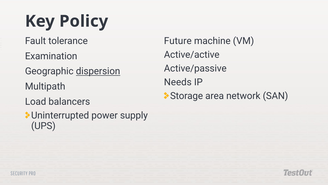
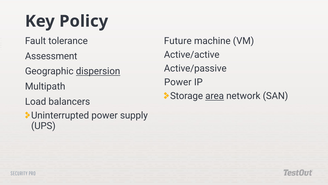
Examination: Examination -> Assessment
Needs at (178, 82): Needs -> Power
area underline: none -> present
